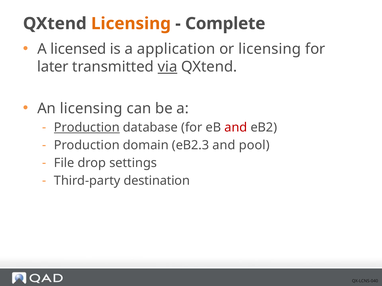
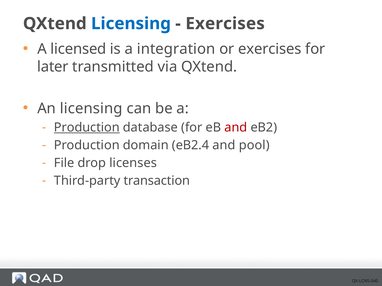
Licensing at (131, 24) colour: orange -> blue
Complete at (225, 24): Complete -> Exercises
application: application -> integration
or licensing: licensing -> exercises
via underline: present -> none
eB2.3: eB2.3 -> eB2.4
settings: settings -> licenses
destination: destination -> transaction
